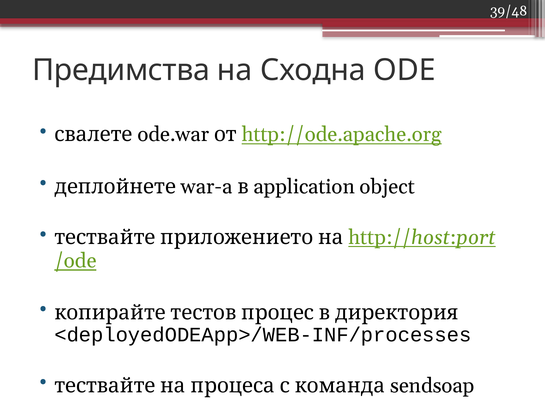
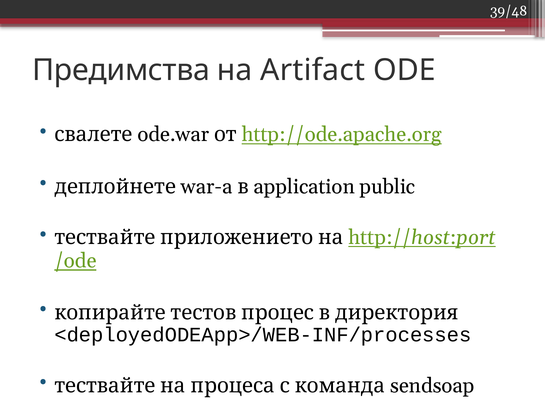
Сходна: Сходна -> Artifact
object: object -> public
